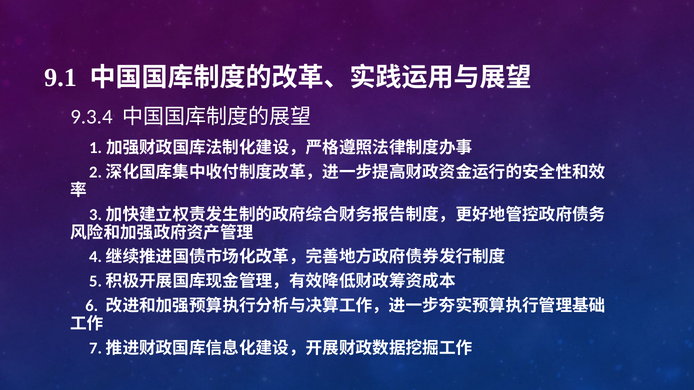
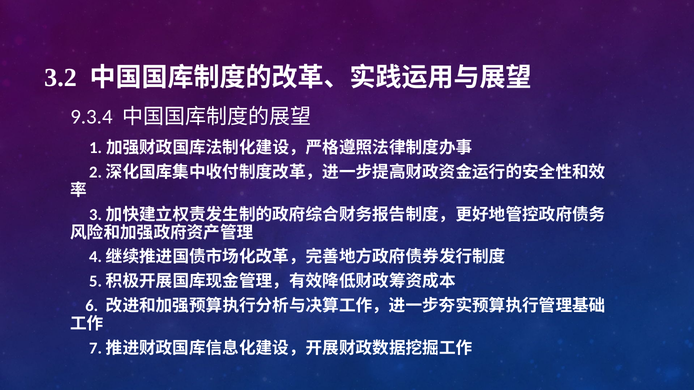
9.1: 9.1 -> 3.2
